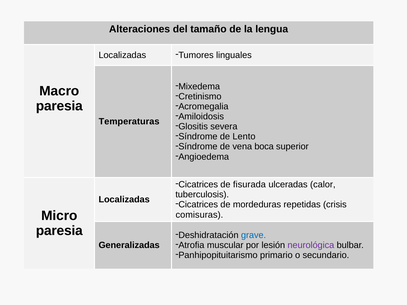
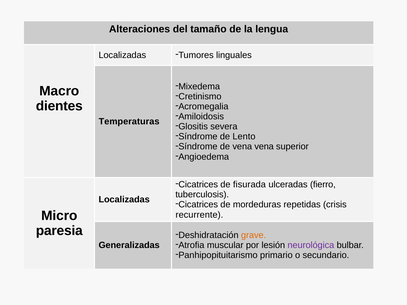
paresia at (59, 106): paresia -> dientes
vena boca: boca -> vena
calor: calor -> fierro
comisuras: comisuras -> recurrente
grave colour: blue -> orange
